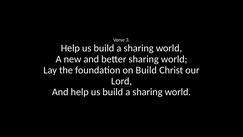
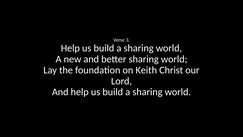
on Build: Build -> Keith
